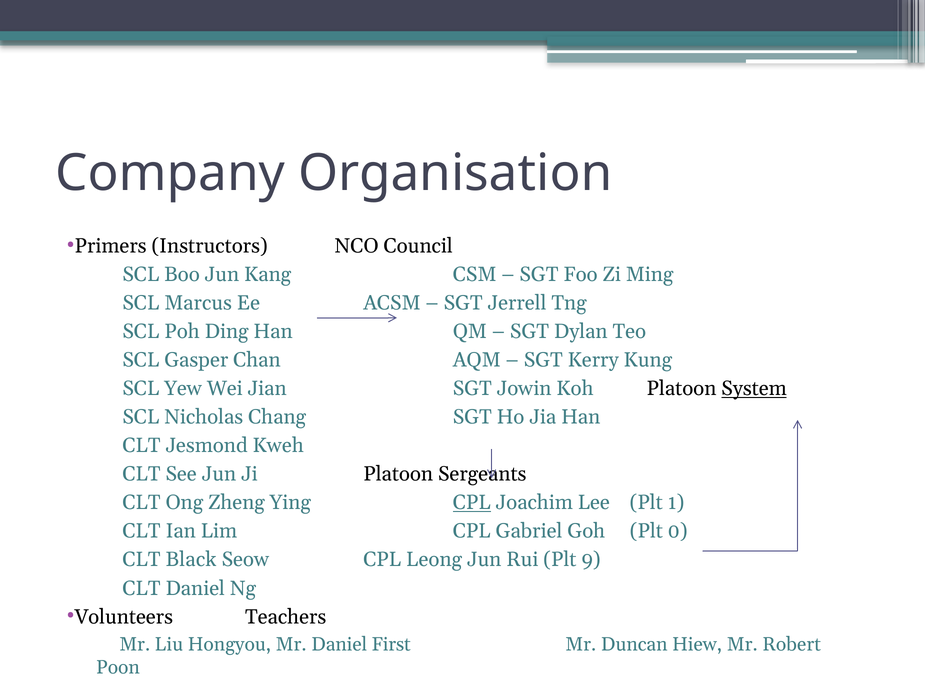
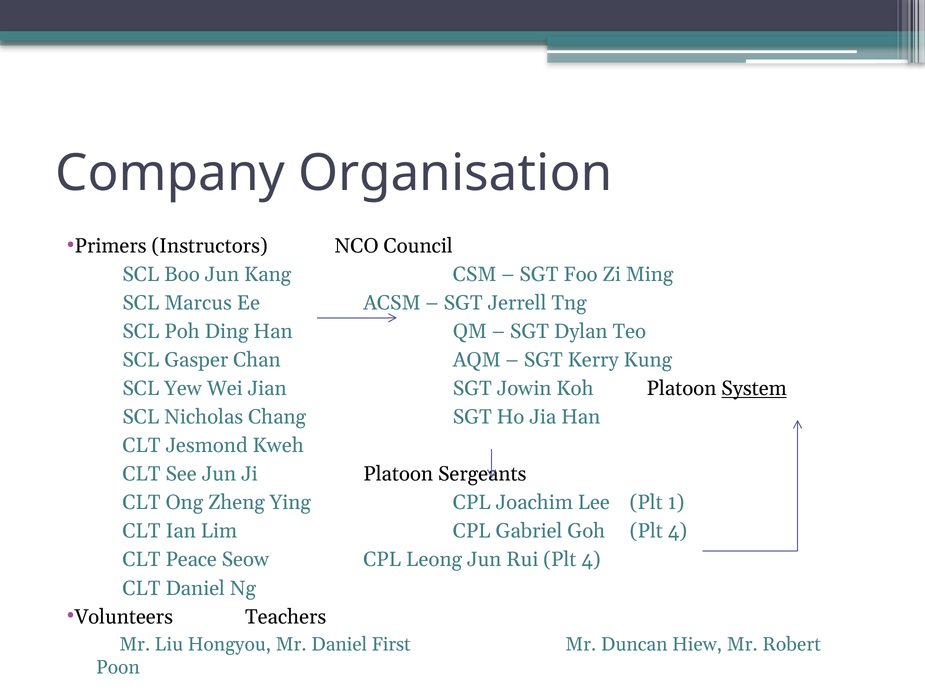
CPL at (472, 502) underline: present -> none
Goh Plt 0: 0 -> 4
Black: Black -> Peace
Rui Plt 9: 9 -> 4
